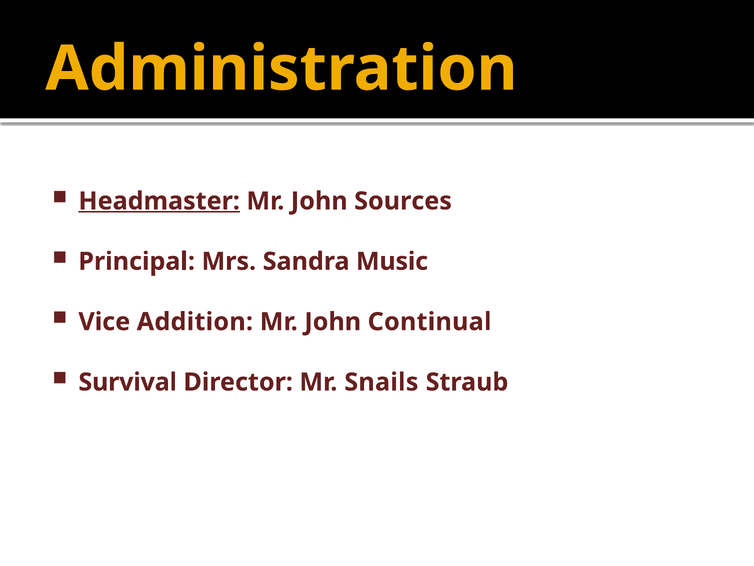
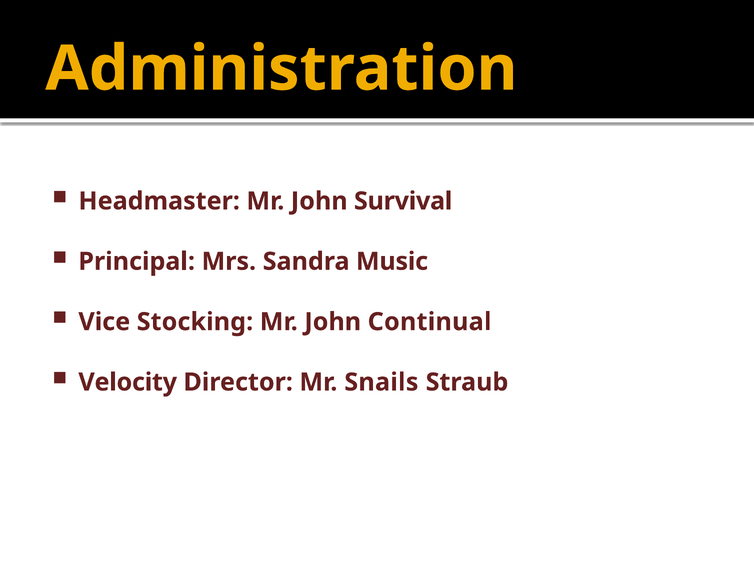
Headmaster underline: present -> none
Sources: Sources -> Survival
Addition: Addition -> Stocking
Survival: Survival -> Velocity
